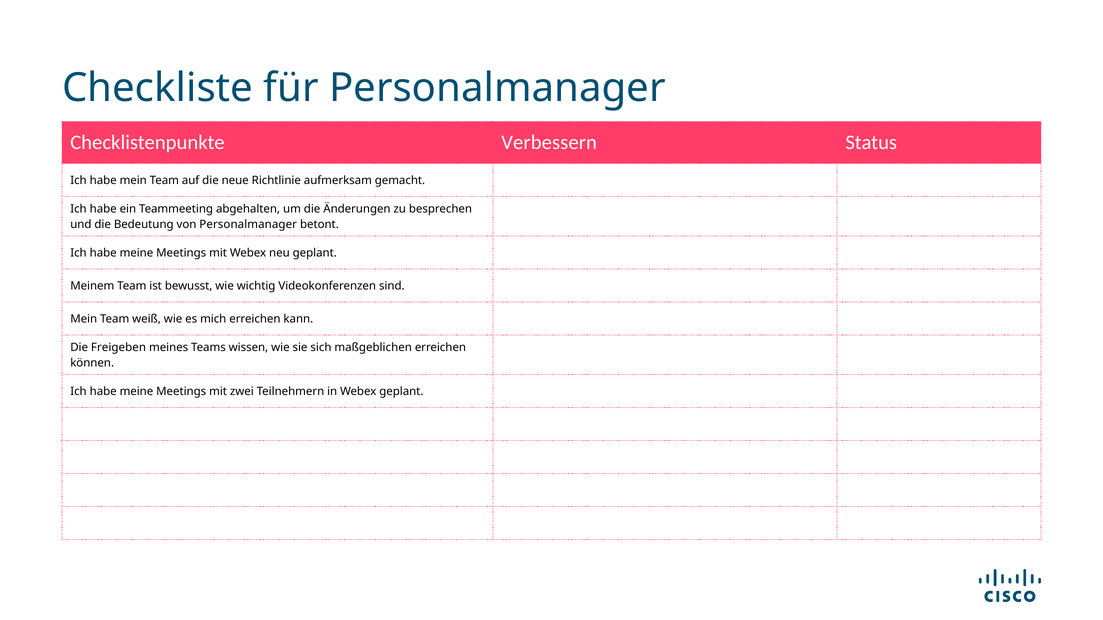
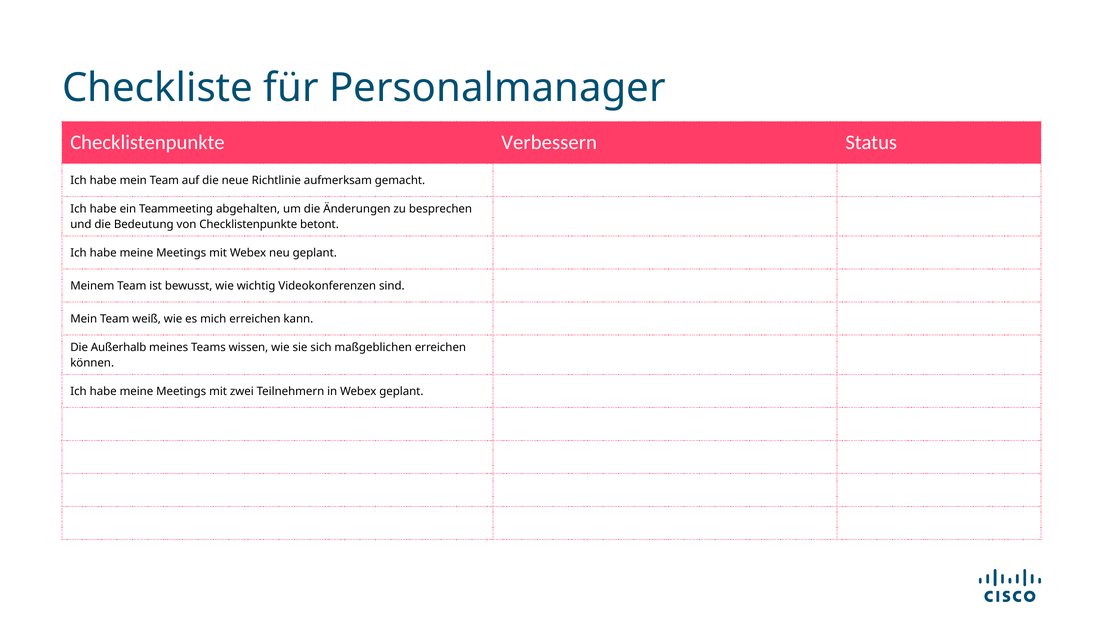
von Personalmanager: Personalmanager -> Checklistenpunkte
Freigeben: Freigeben -> Außerhalb
